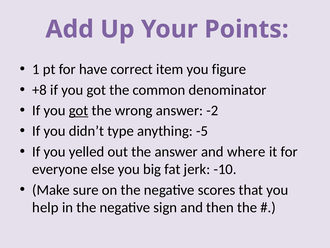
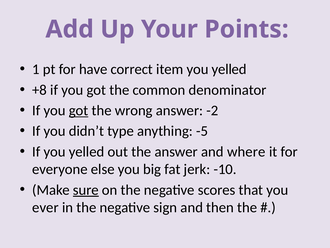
item you figure: figure -> yelled
sure underline: none -> present
help: help -> ever
